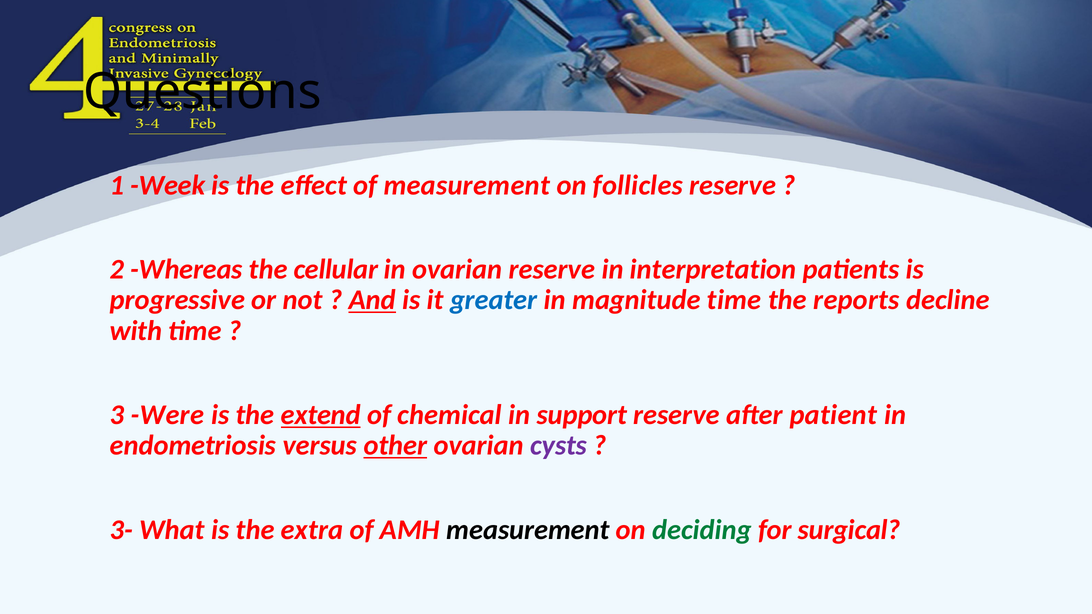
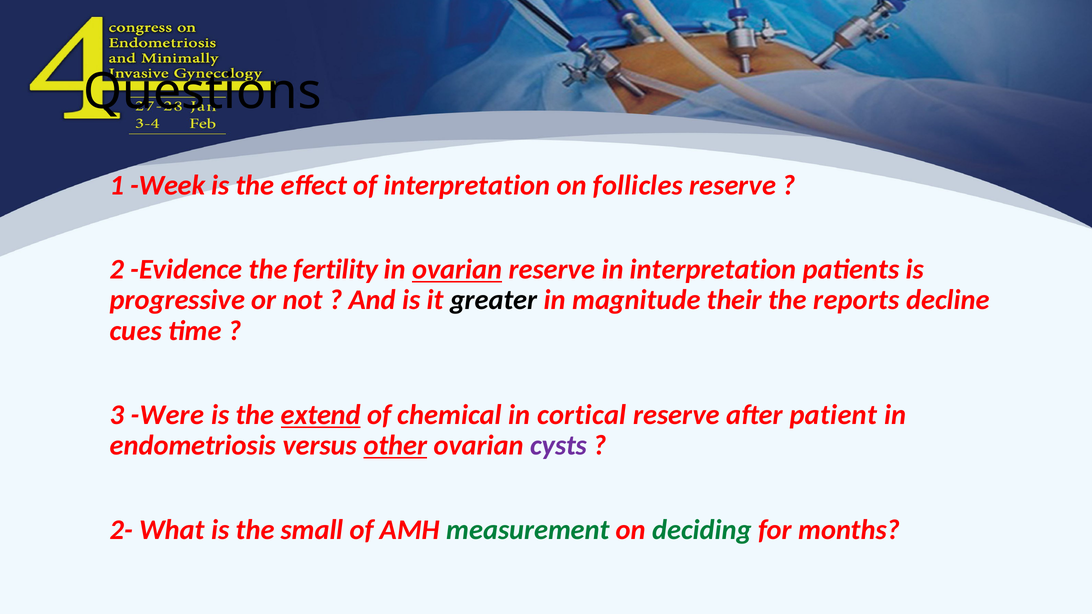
of measurement: measurement -> interpretation
Whereas: Whereas -> Evidence
cellular: cellular -> fertility
ovarian at (457, 270) underline: none -> present
And underline: present -> none
greater colour: blue -> black
magnitude time: time -> their
with: with -> cues
support: support -> cortical
3-: 3- -> 2-
extra: extra -> small
measurement at (528, 530) colour: black -> green
surgical: surgical -> months
